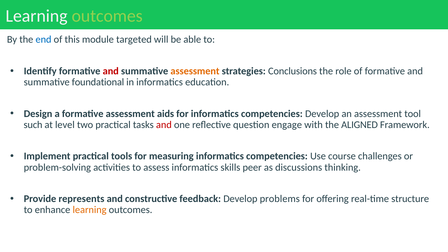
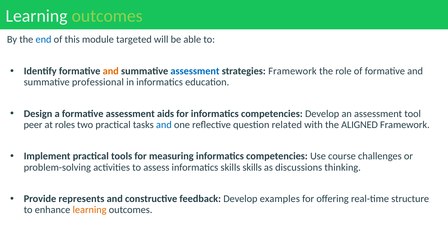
and at (111, 71) colour: red -> orange
assessment at (195, 71) colour: orange -> blue
strategies Conclusions: Conclusions -> Framework
foundational: foundational -> professional
such: such -> peer
level: level -> roles
and at (164, 125) colour: red -> blue
engage: engage -> related
skills peer: peer -> skills
problems: problems -> examples
